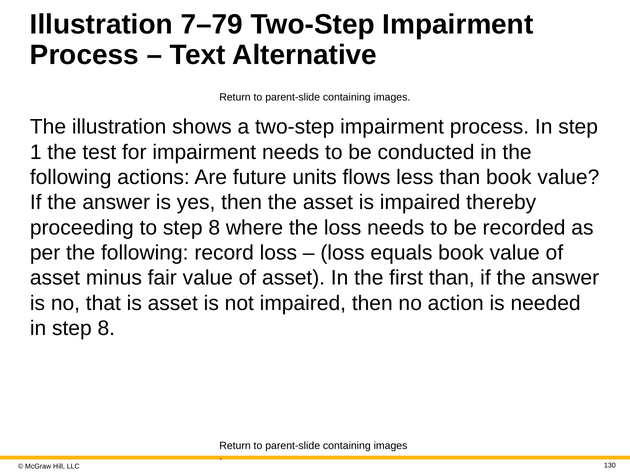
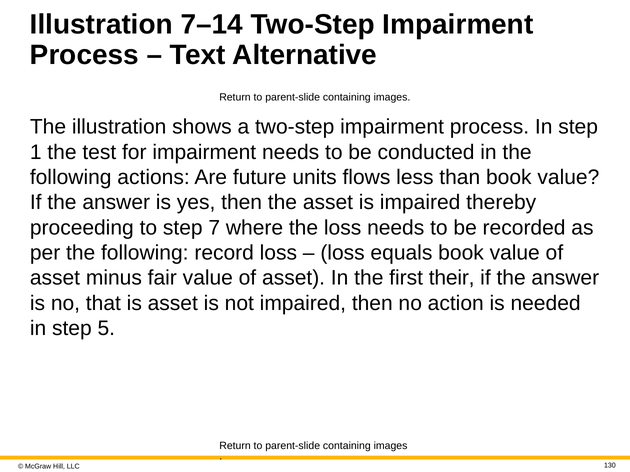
7–79: 7–79 -> 7–14
to step 8: 8 -> 7
first than: than -> their
in step 8: 8 -> 5
